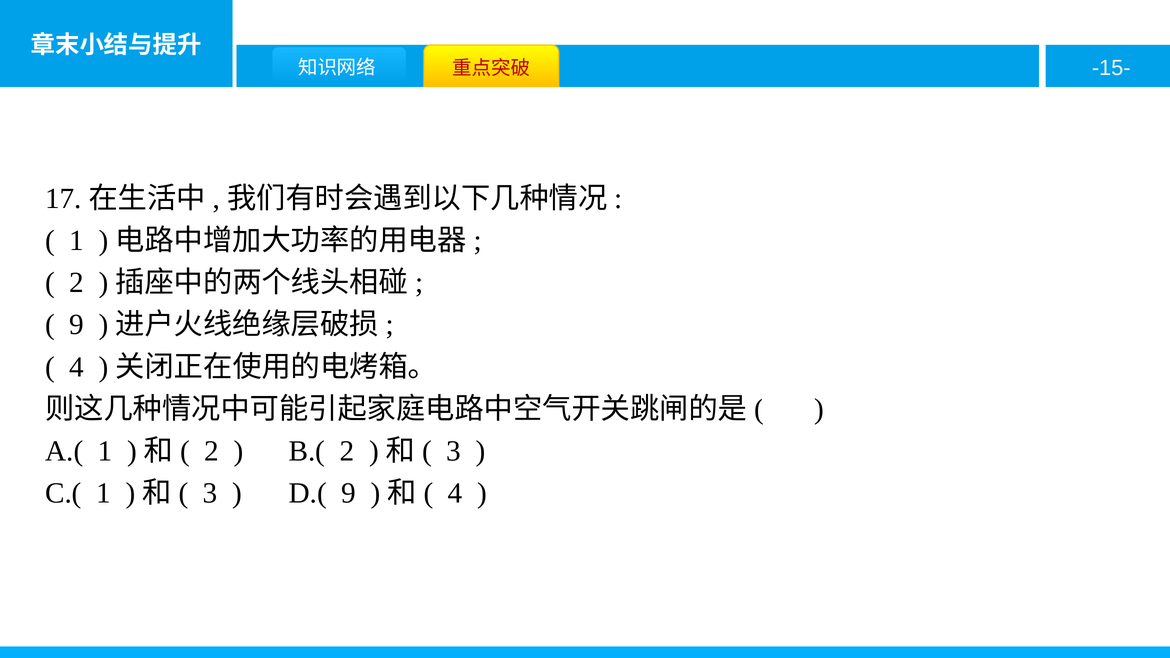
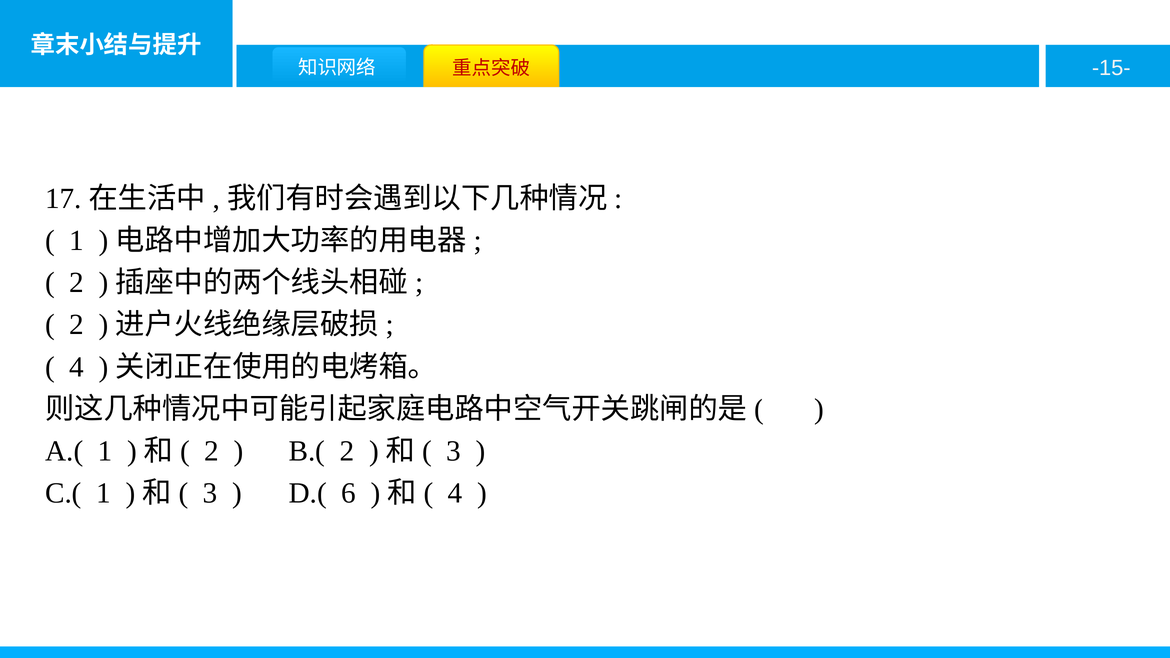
9 at (77, 325): 9 -> 2
D.( 9: 9 -> 6
